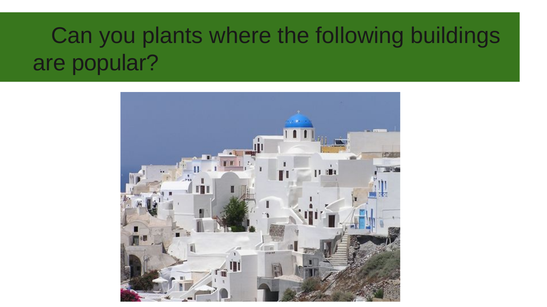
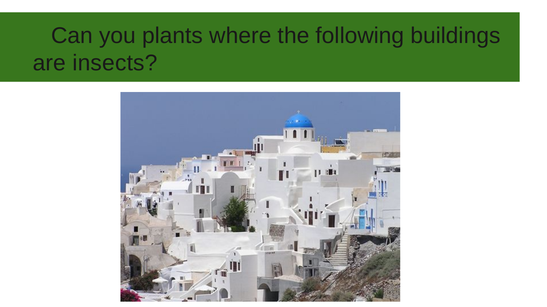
popular: popular -> insects
